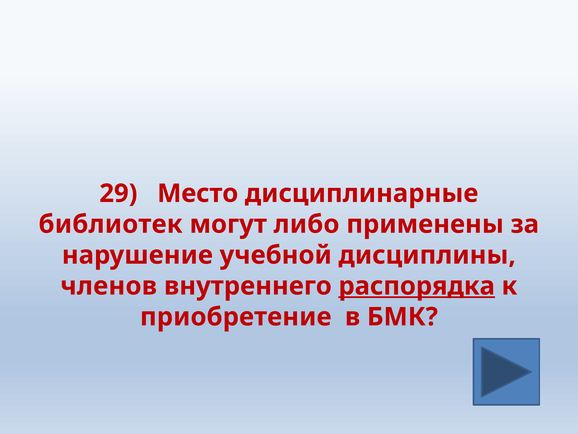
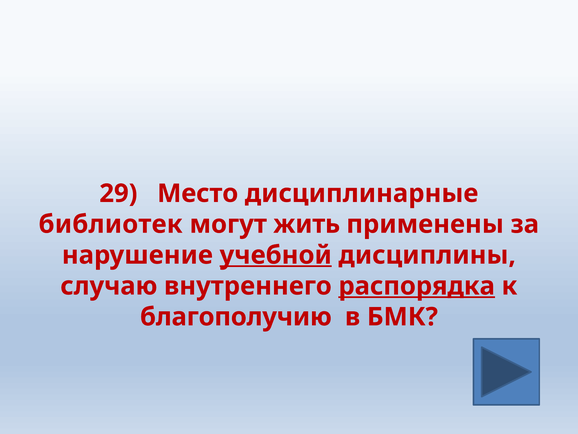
либо: либо -> жить
учебной underline: none -> present
членов: членов -> случаю
приобретение: приобретение -> благополучию
